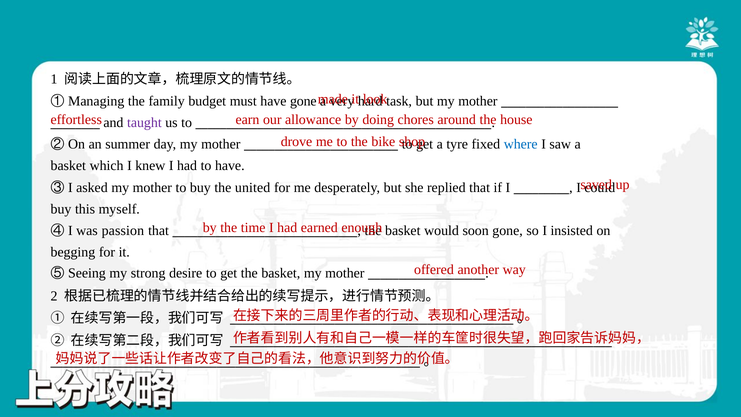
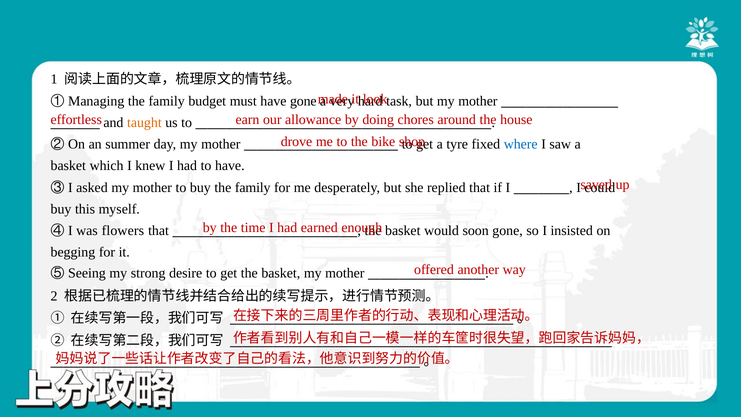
taught colour: purple -> orange
buy the united: united -> family
passion: passion -> flowers
